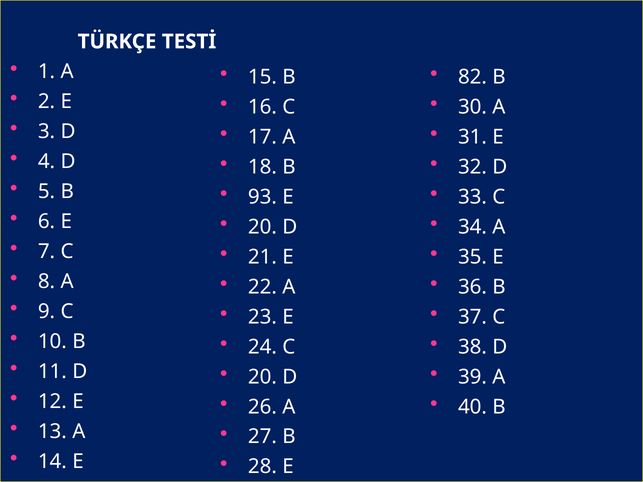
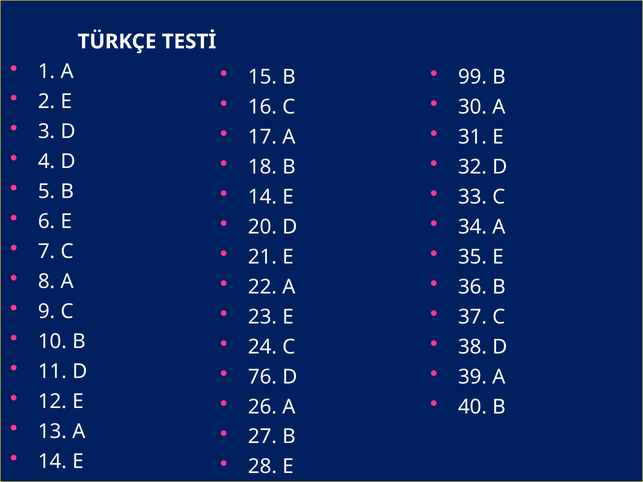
82: 82 -> 99
93 at (262, 197): 93 -> 14
20 at (262, 377): 20 -> 76
